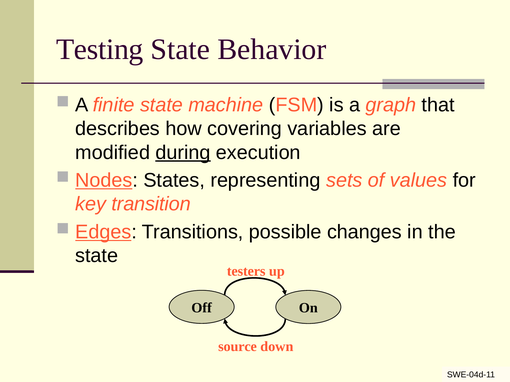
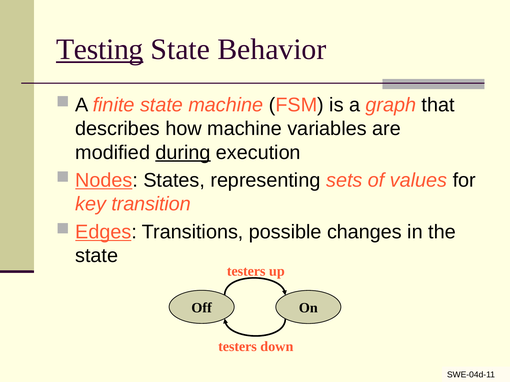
Testing underline: none -> present
how covering: covering -> machine
source at (238, 347): source -> testers
